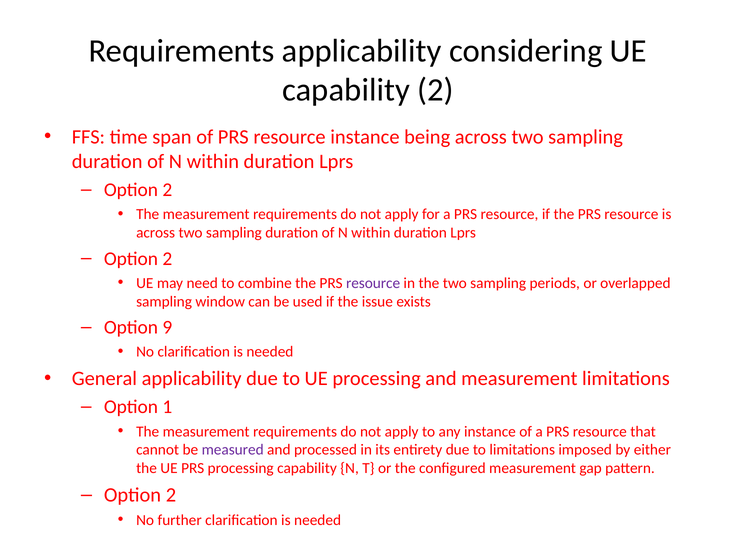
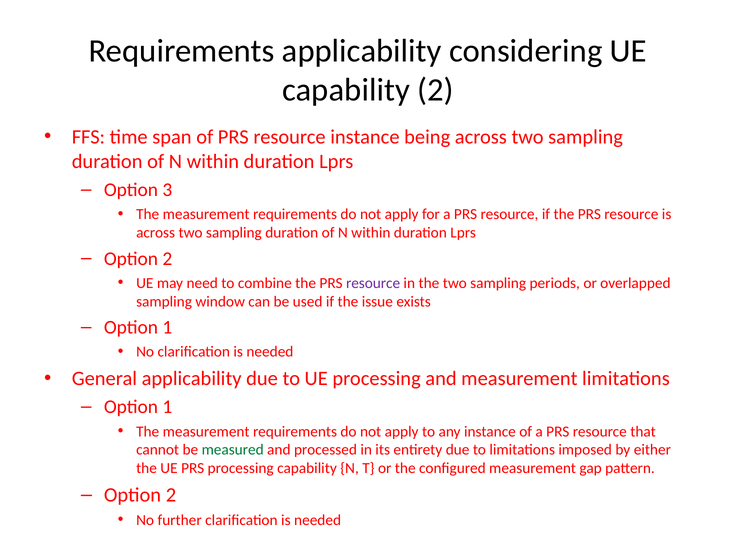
2 at (167, 190): 2 -> 3
9 at (167, 327): 9 -> 1
measured colour: purple -> green
